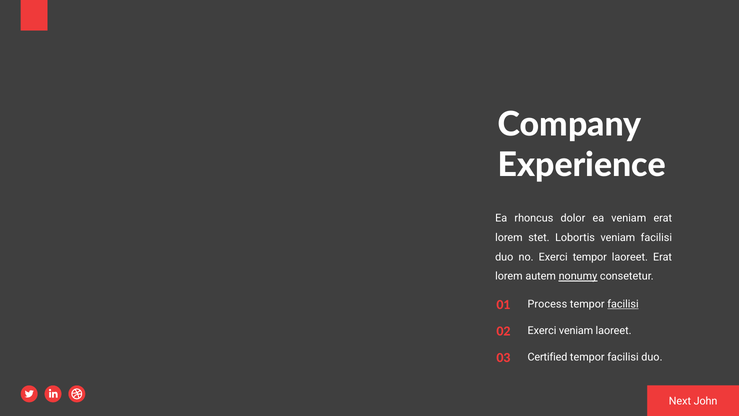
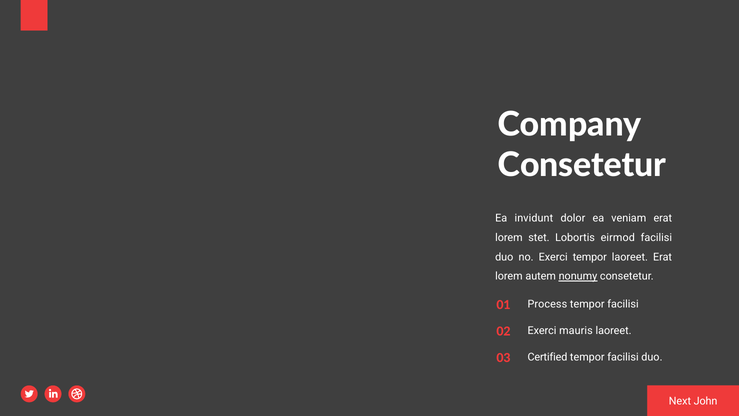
Experience at (582, 165): Experience -> Consetetur
rhoncus: rhoncus -> invidunt
Lobortis veniam: veniam -> eirmod
facilisi at (623, 304) underline: present -> none
Exerci veniam: veniam -> mauris
